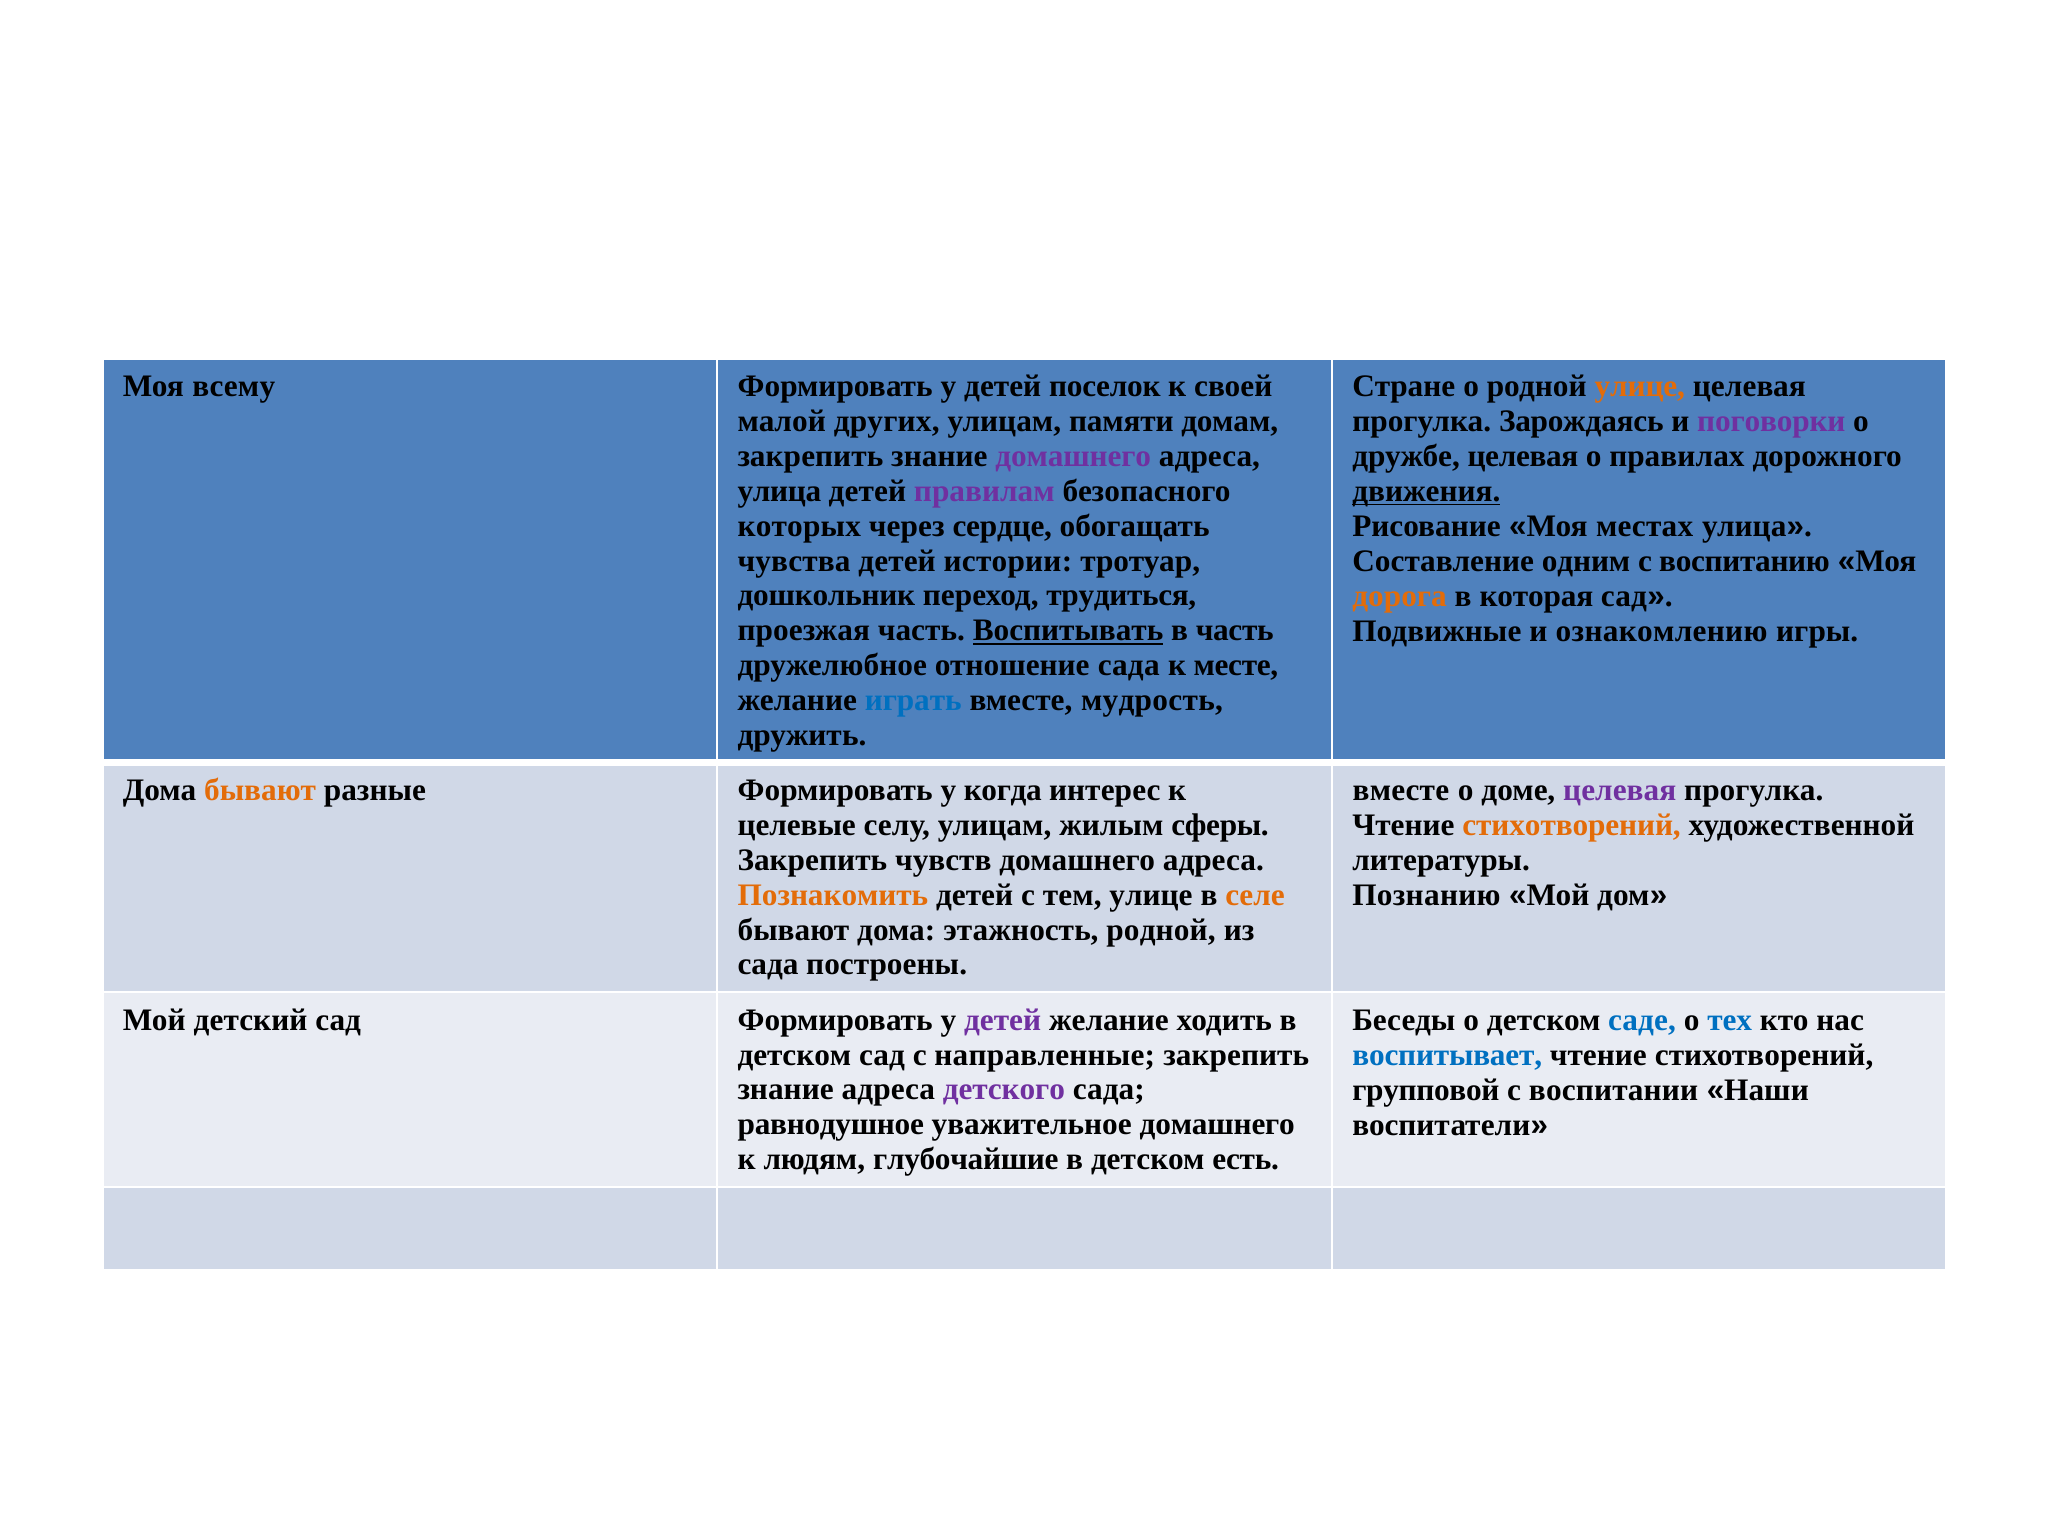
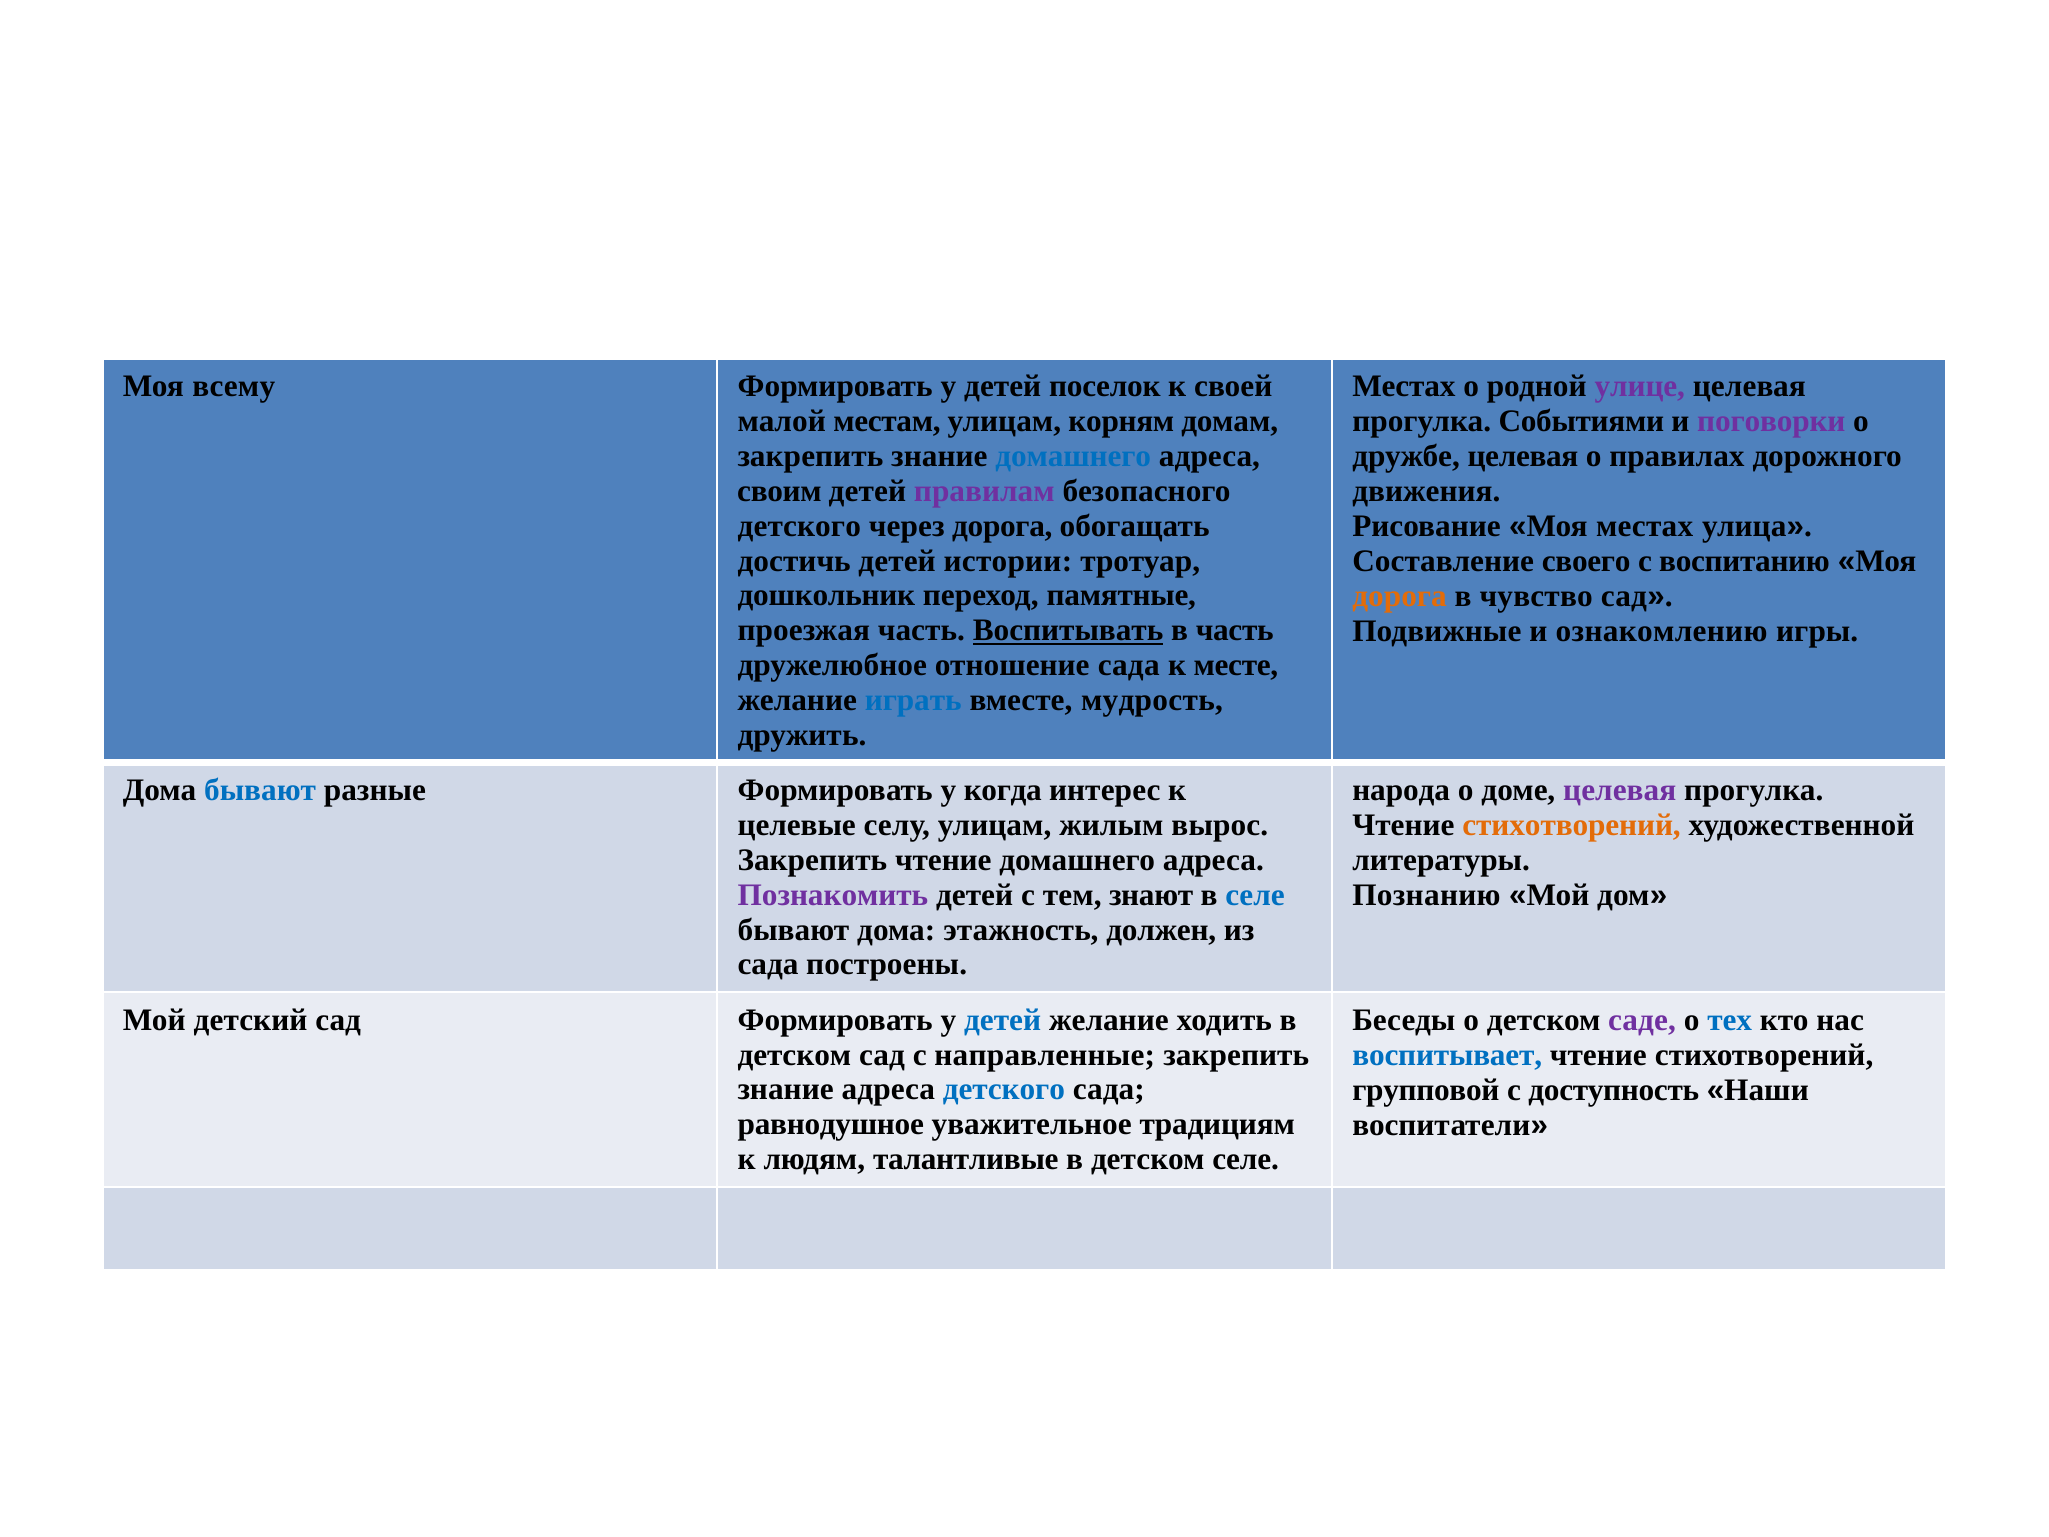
Стране at (1404, 386): Стране -> Местах
улице at (1640, 386) colour: orange -> purple
других: других -> местам
памяти: памяти -> корням
Зарождаясь: Зарождаясь -> Событиями
домашнего at (1073, 456) colour: purple -> blue
улица at (779, 491): улица -> своим
движения underline: present -> none
которых at (799, 526): которых -> детского
через сердце: сердце -> дорога
чувства: чувства -> достичь
одним: одним -> своего
трудиться: трудиться -> памятные
которая: которая -> чувство
бывают at (260, 790) colour: orange -> blue
вместе at (1401, 790): вместе -> народа
сферы: сферы -> вырос
Закрепить чувств: чувств -> чтение
Познакомить colour: orange -> purple
тем улице: улице -> знают
селе at (1255, 895) colour: orange -> blue
этажность родной: родной -> должен
детей at (1003, 1020) colour: purple -> blue
саде colour: blue -> purple
детского at (1004, 1089) colour: purple -> blue
воспитании: воспитании -> доступность
уважительное домашнего: домашнего -> традициям
глубочайшие: глубочайшие -> талантливые
детском есть: есть -> селе
